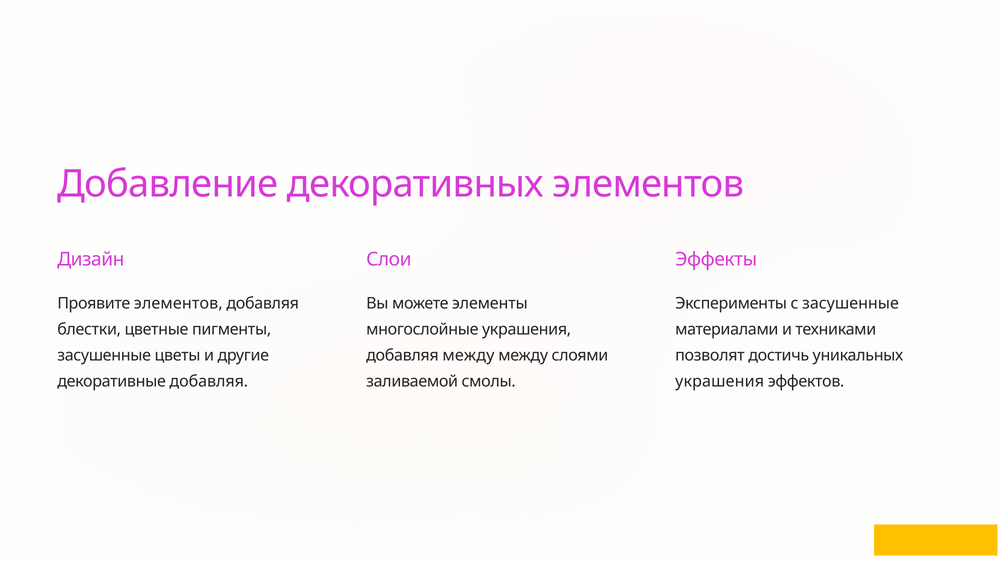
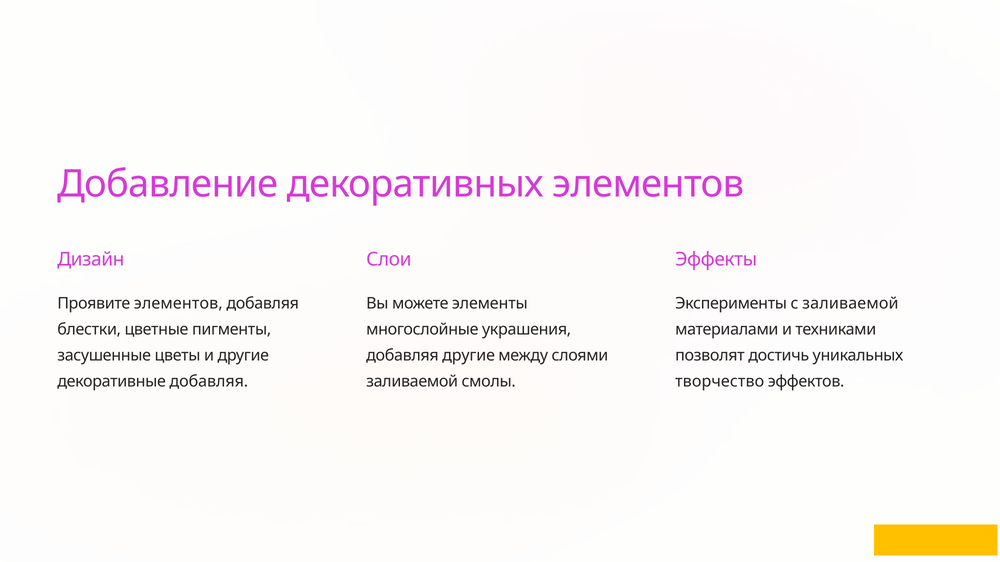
с засушенные: засушенные -> заливаемой
добавляя между: между -> другие
украшения at (720, 382): украшения -> творчество
